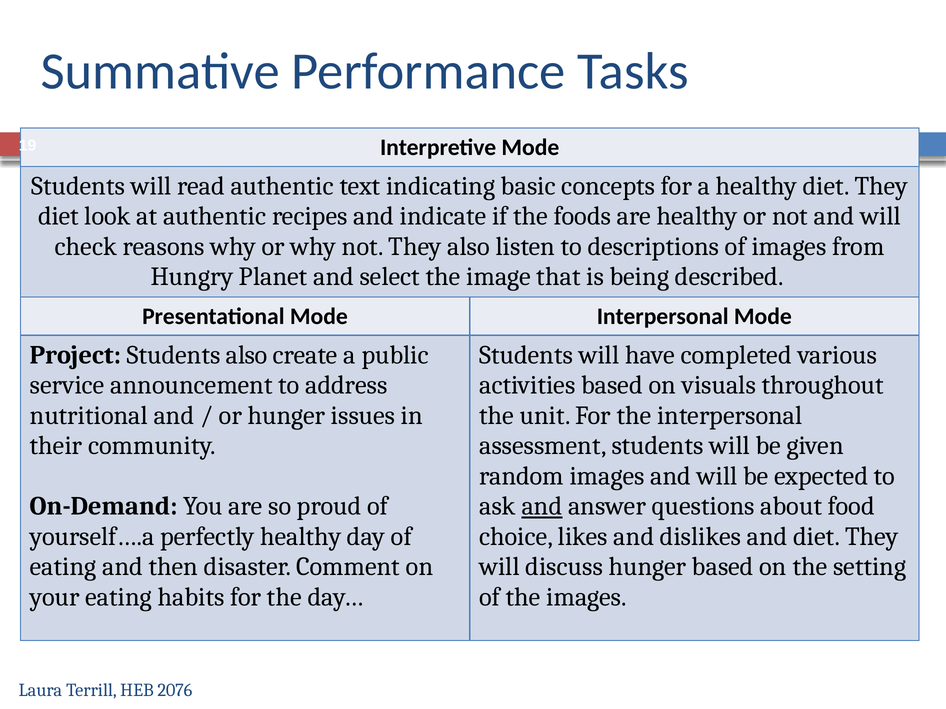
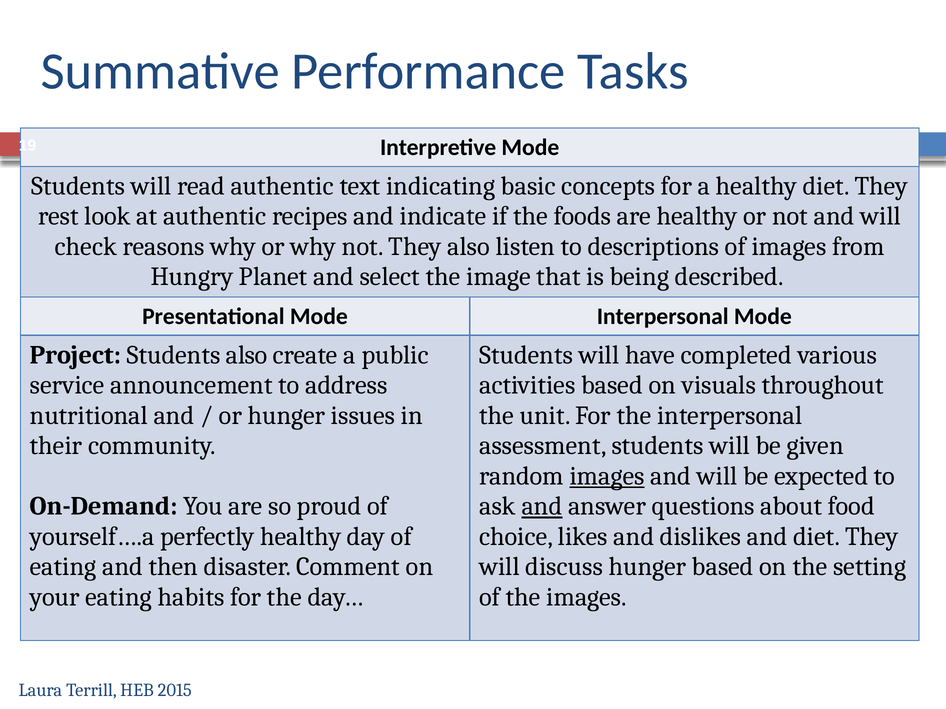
diet at (58, 216): diet -> rest
images at (607, 476) underline: none -> present
2076: 2076 -> 2015
